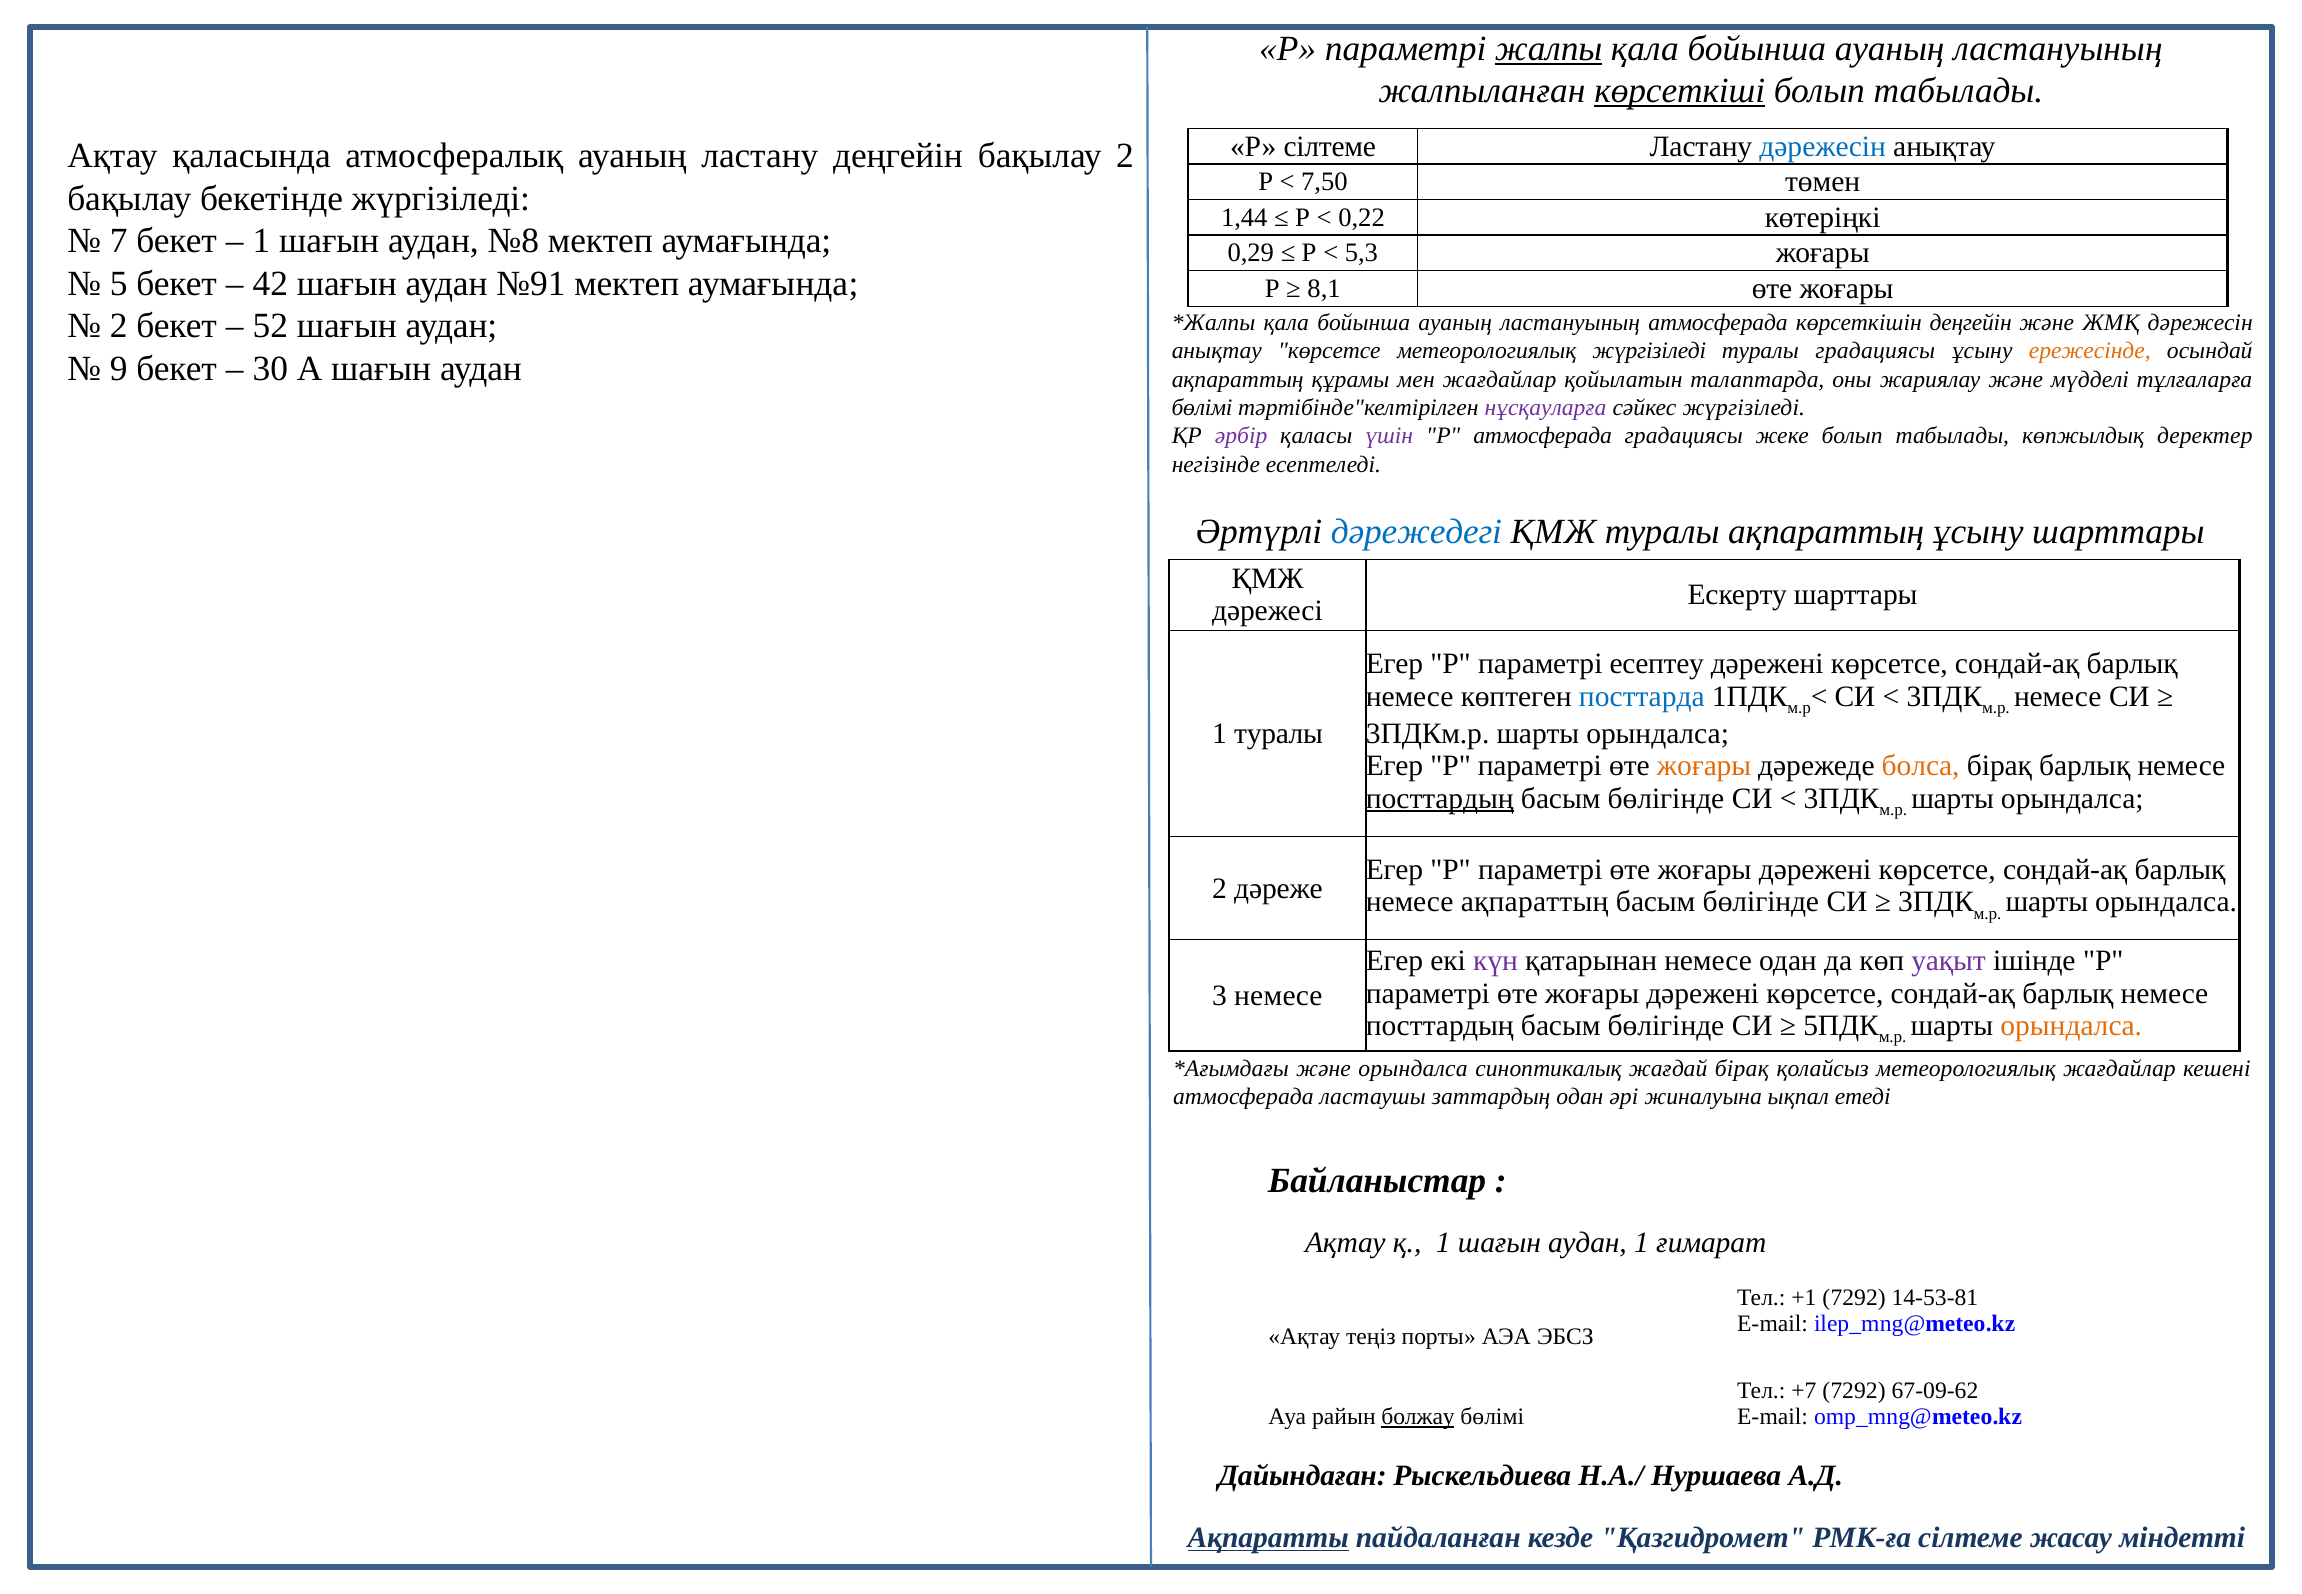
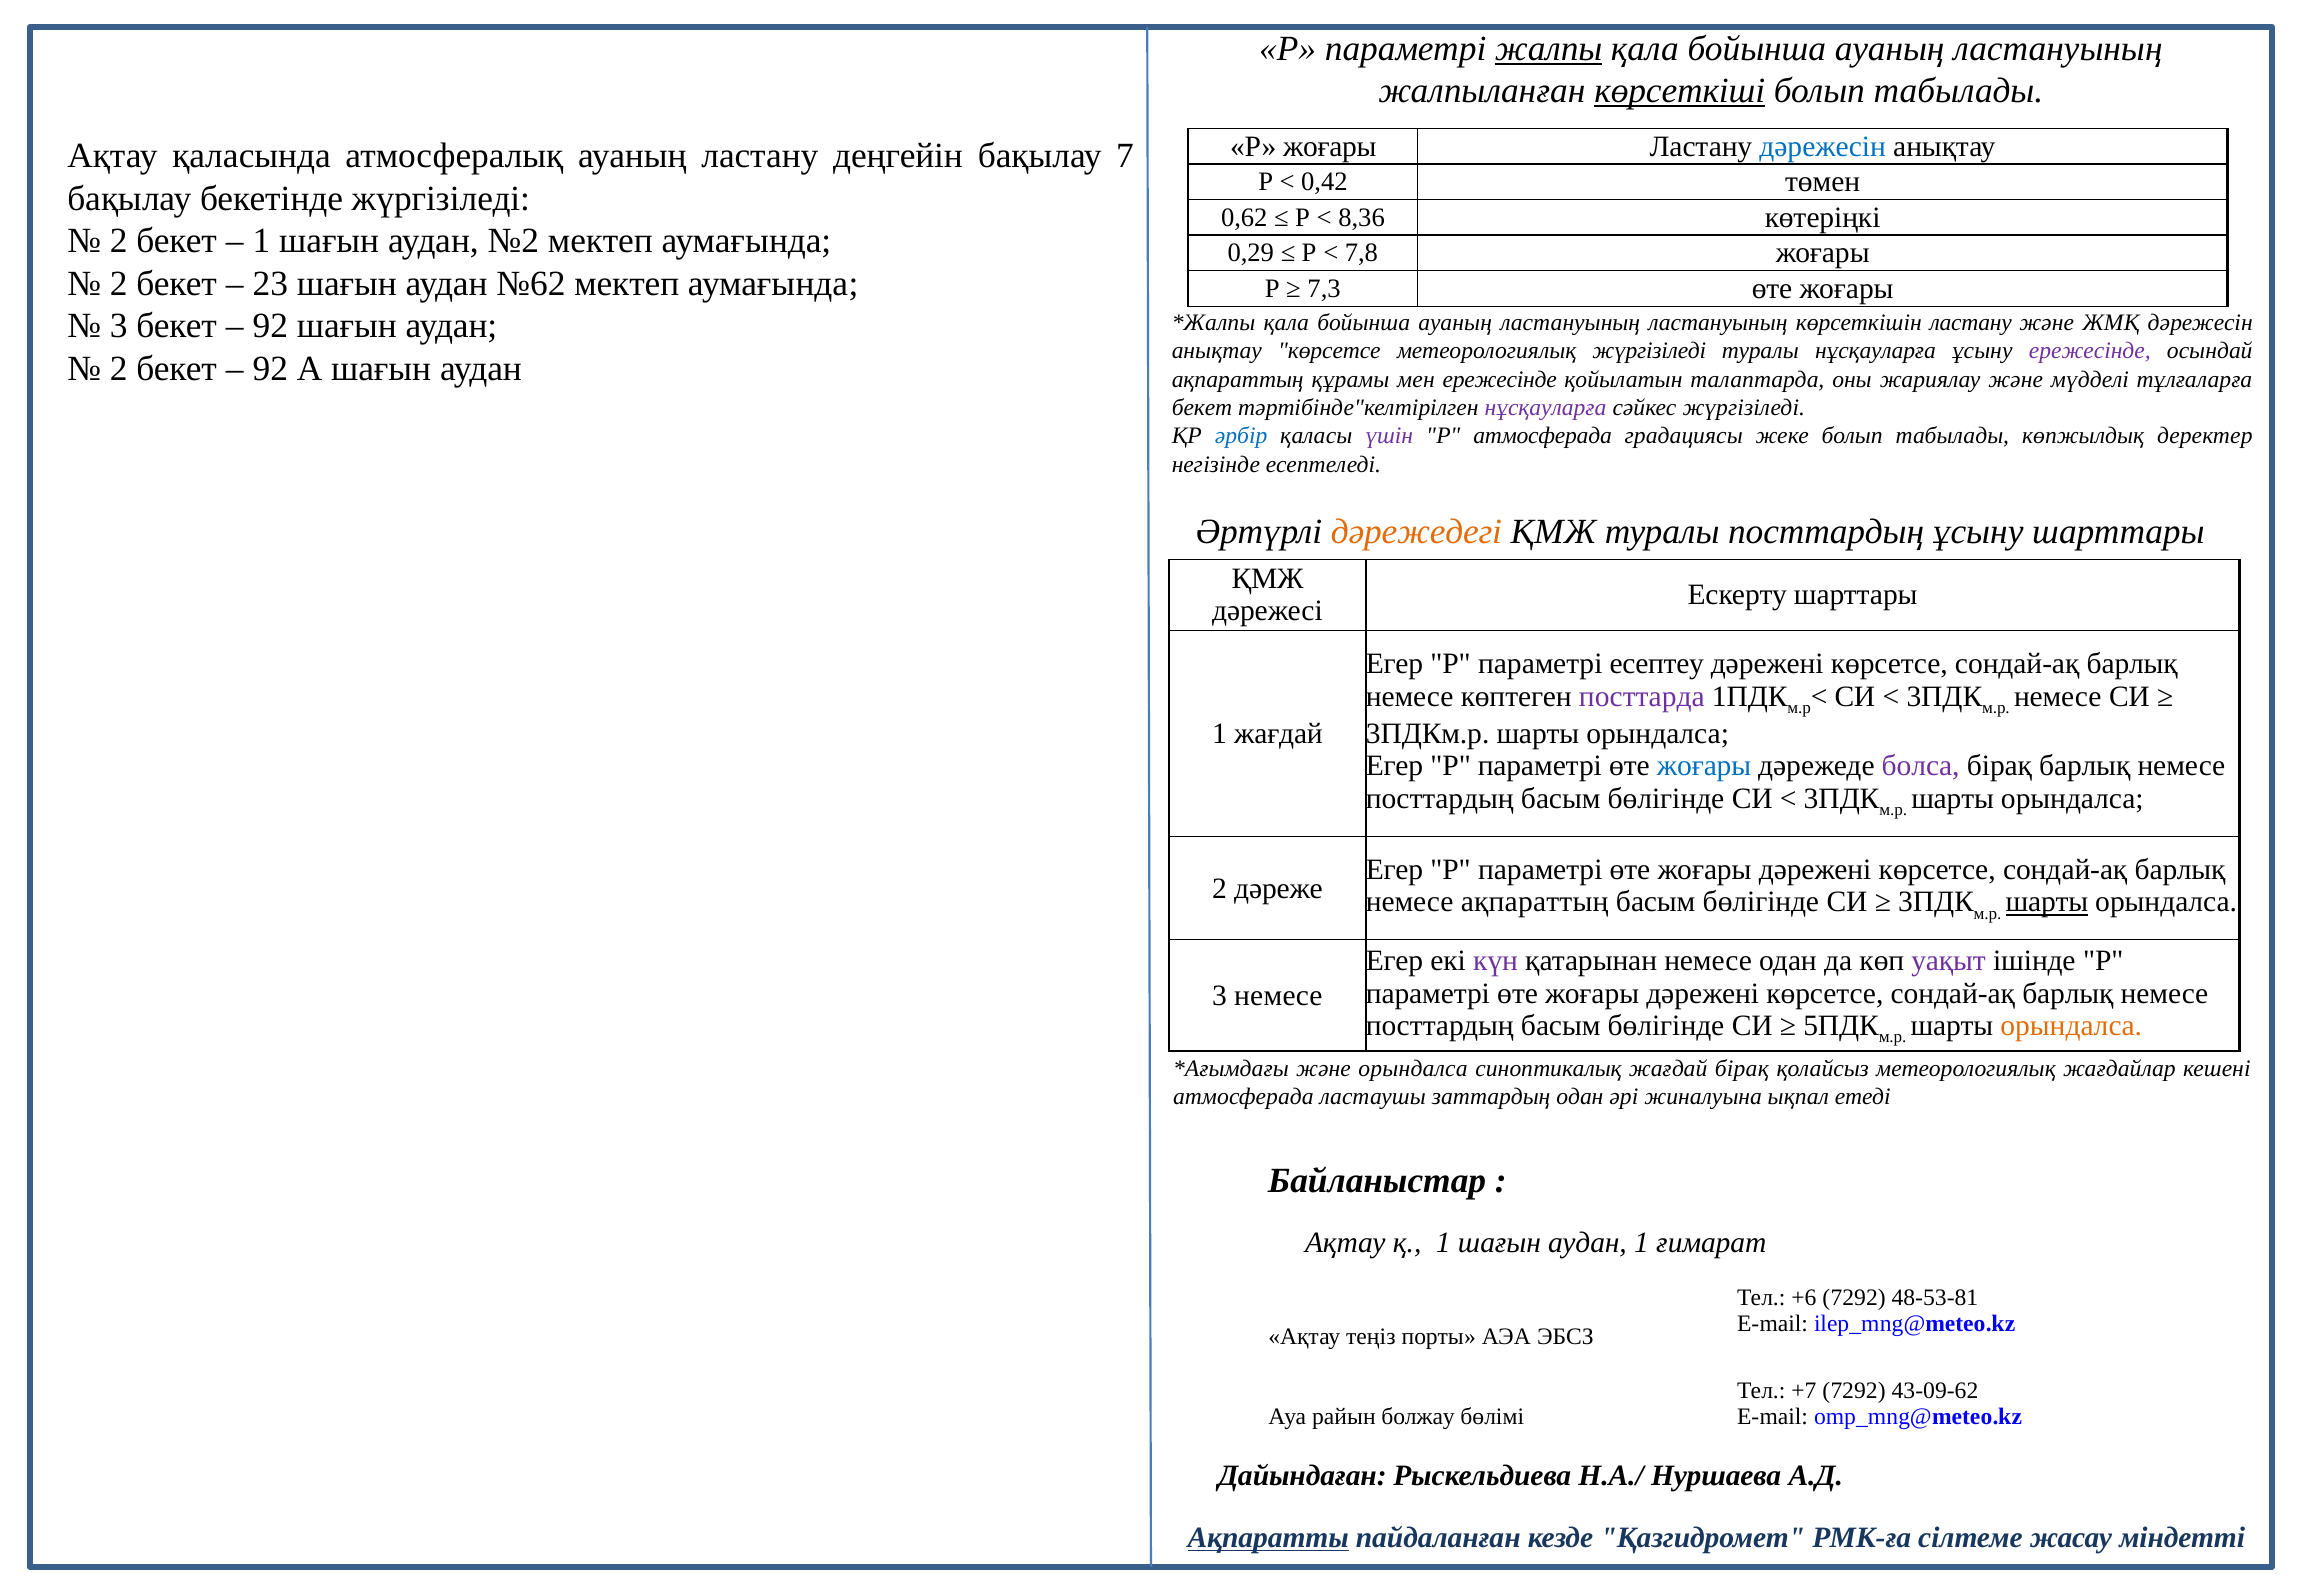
Р сілтеме: сілтеме -> жоғары
бақылау 2: 2 -> 7
7,50: 7,50 -> 0,42
1,44: 1,44 -> 0,62
0,22: 0,22 -> 8,36
7 at (119, 241): 7 -> 2
№8: №8 -> №2
5,3: 5,3 -> 7,8
5 at (119, 283): 5 -> 2
42: 42 -> 23
№91: №91 -> №62
8,1: 8,1 -> 7,3
2 at (119, 326): 2 -> 3
52 at (270, 326): 52 -> 92
ластануының атмосферада: атмосферада -> ластануының
көрсеткішін деңгейін: деңгейін -> ластану
туралы градациясы: градациясы -> нұсқауларға
ережесінде at (2090, 351) colour: orange -> purple
9 at (119, 368): 9 -> 2
30 at (270, 368): 30 -> 92
мен жағдайлар: жағдайлар -> ережесінде
бөлімі at (1202, 408): бөлімі -> бекет
әрбір colour: purple -> blue
дәрежедегі colour: blue -> orange
туралы ақпараттың: ақпараттың -> посттардың
посттарда colour: blue -> purple
1 туралы: туралы -> жағдай
жоғары at (1704, 766) colour: orange -> blue
болса colour: orange -> purple
посттардың at (1440, 798) underline: present -> none
шарты at (2047, 902) underline: none -> present
+1: +1 -> +6
14-53-81: 14-53-81 -> 48-53-81
67-09-62: 67-09-62 -> 43-09-62
болжау underline: present -> none
